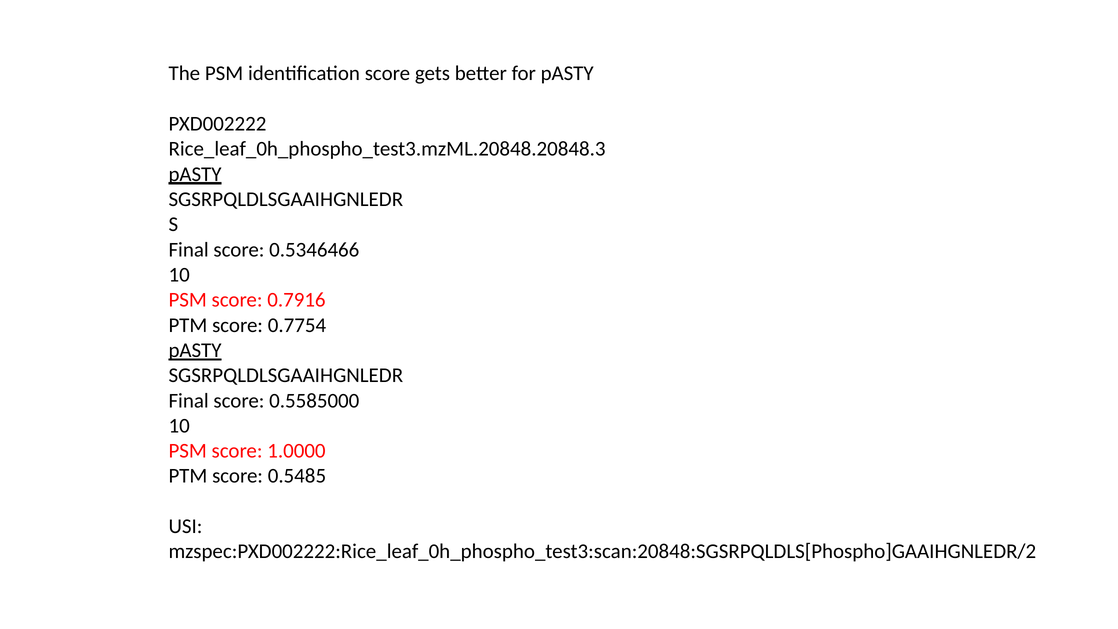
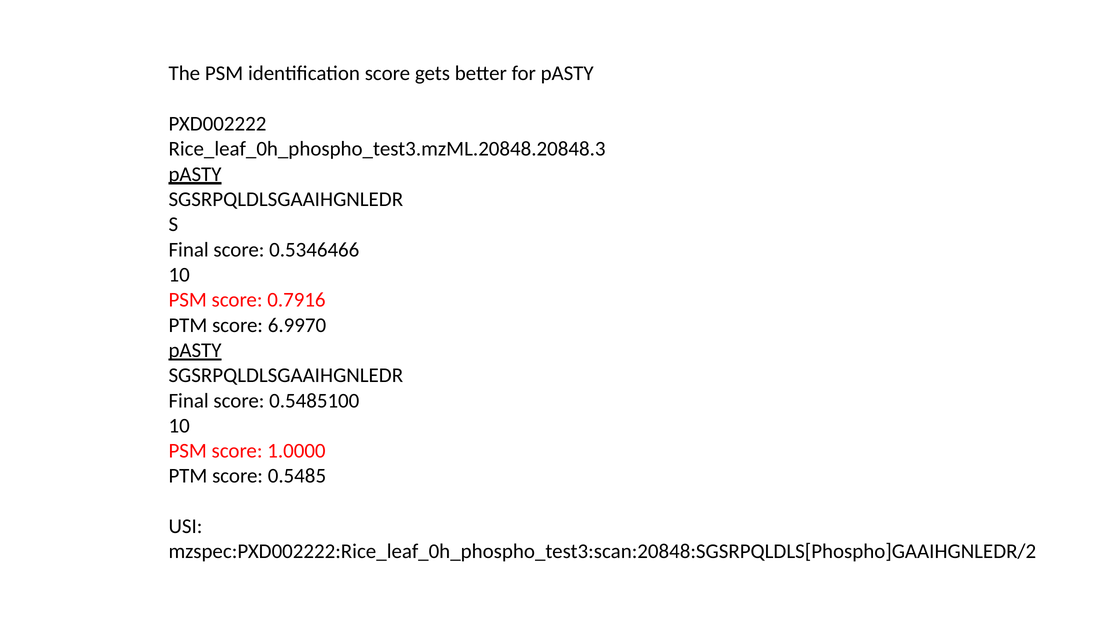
0.7754: 0.7754 -> 6.9970
0.5585000: 0.5585000 -> 0.5485100
